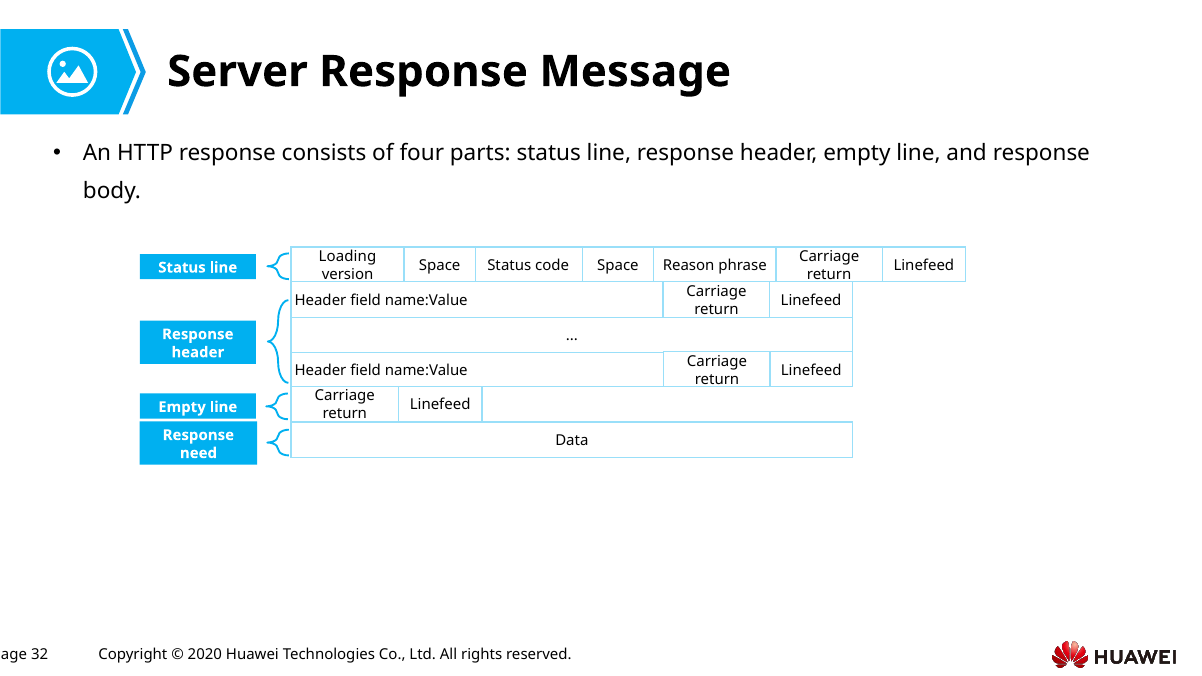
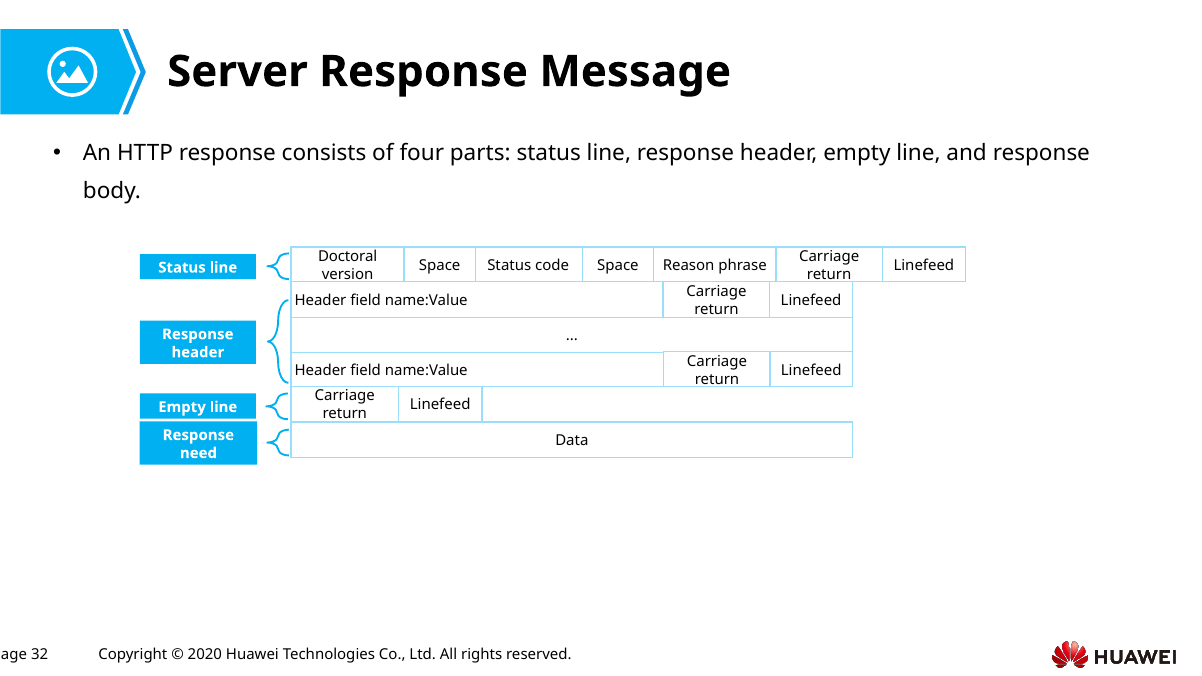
Loading: Loading -> Doctoral
